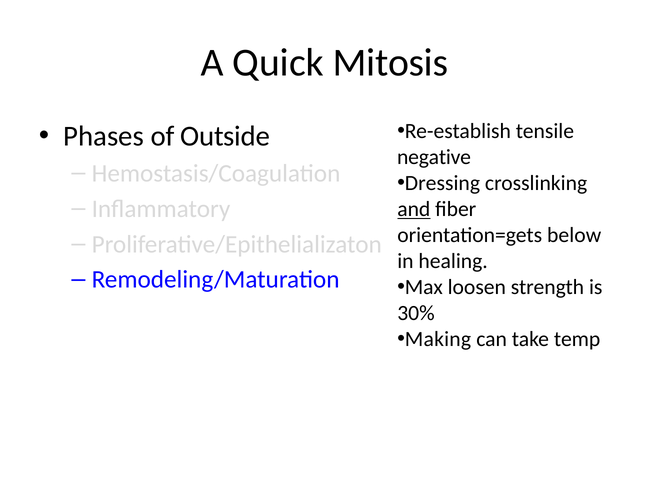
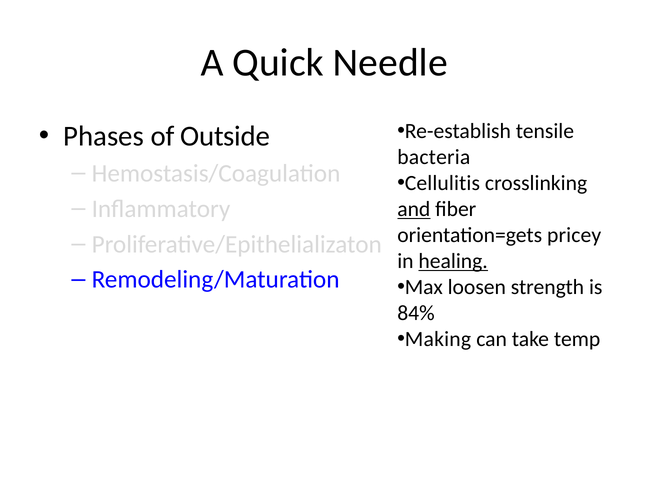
Mitosis: Mitosis -> Needle
negative: negative -> bacteria
Dressing: Dressing -> Cellulitis
below: below -> pricey
healing underline: none -> present
30%: 30% -> 84%
